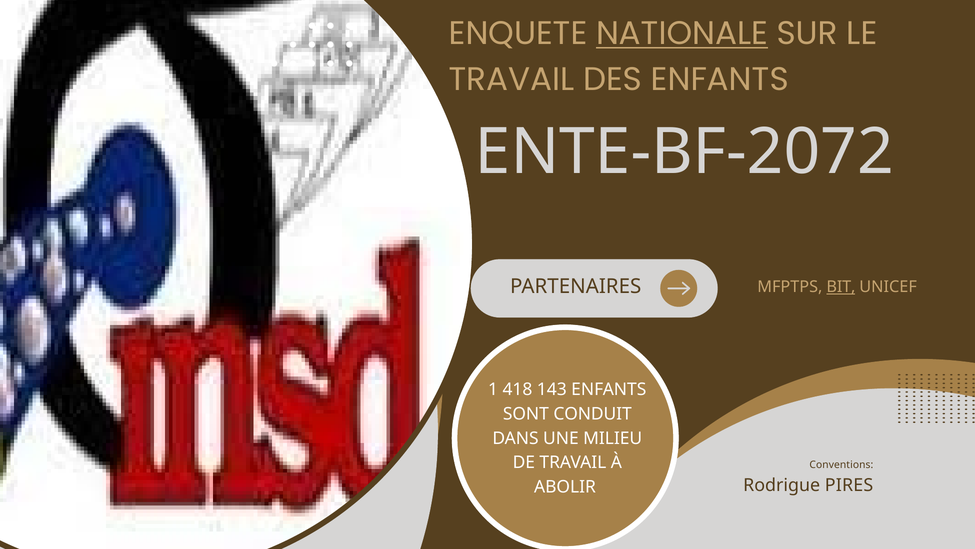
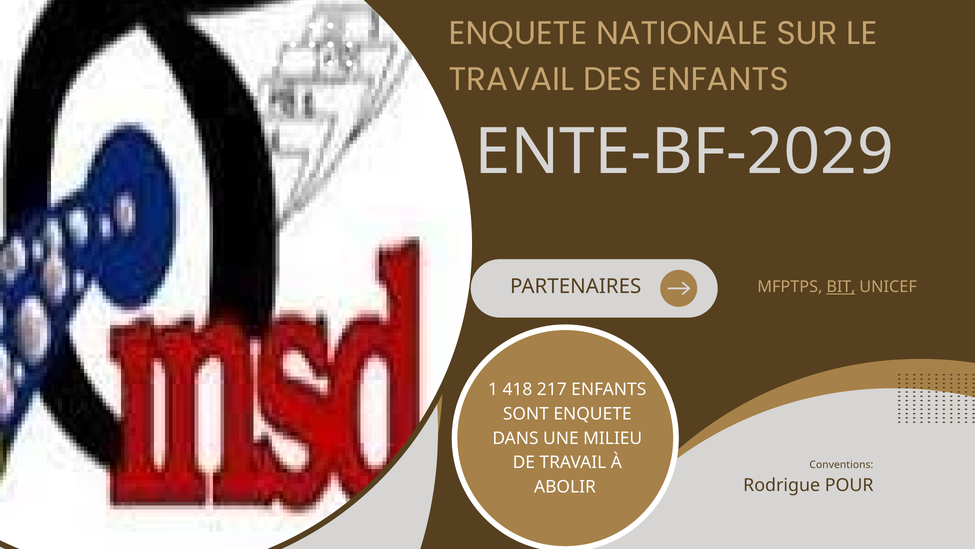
NATIONALE underline: present -> none
ENTE-BF-2072: ENTE-BF-2072 -> ENTE-BF-2029
143: 143 -> 217
SONT CONDUIT: CONDUIT -> ENQUETE
PIRES: PIRES -> POUR
